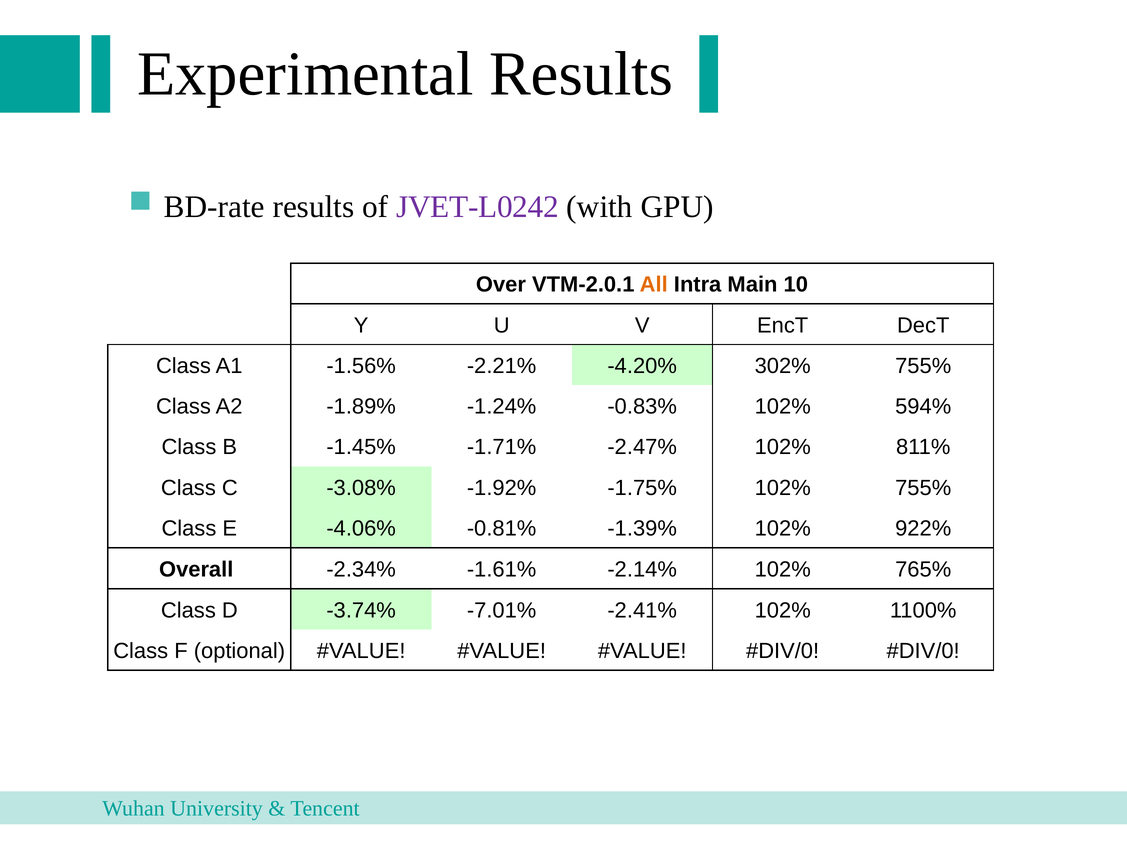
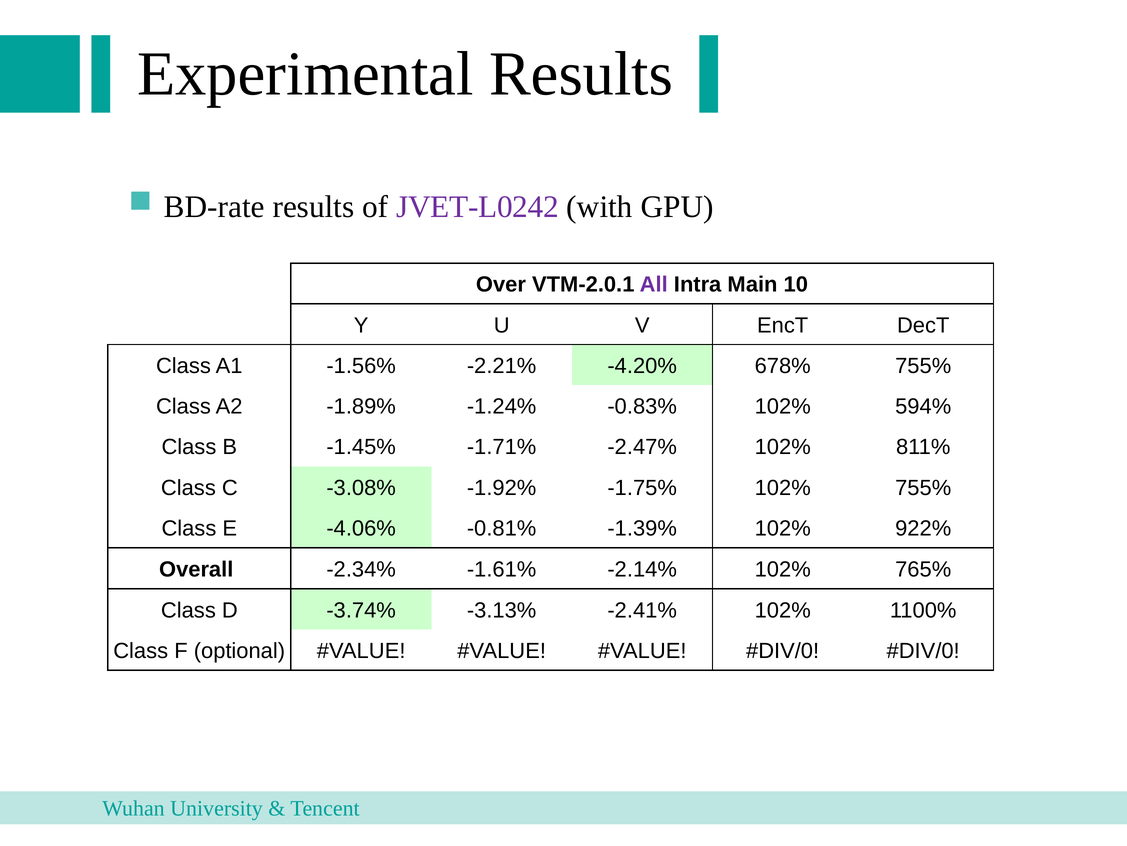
All colour: orange -> purple
302%: 302% -> 678%
-7.01%: -7.01% -> -3.13%
